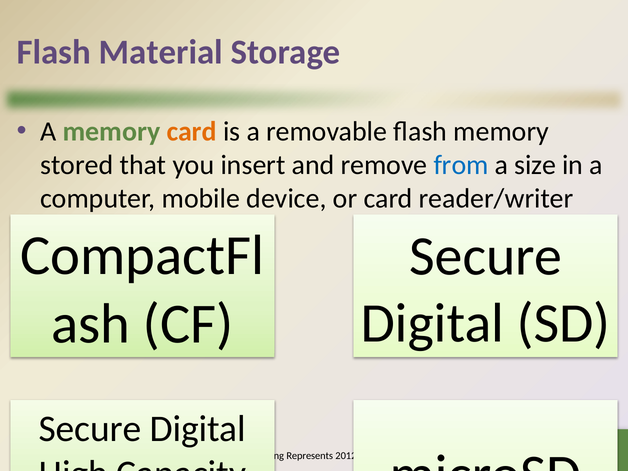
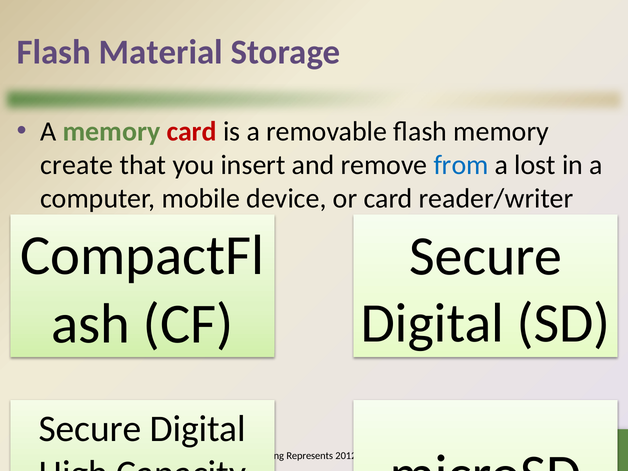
card at (192, 132) colour: orange -> red
stored: stored -> create
size: size -> lost
